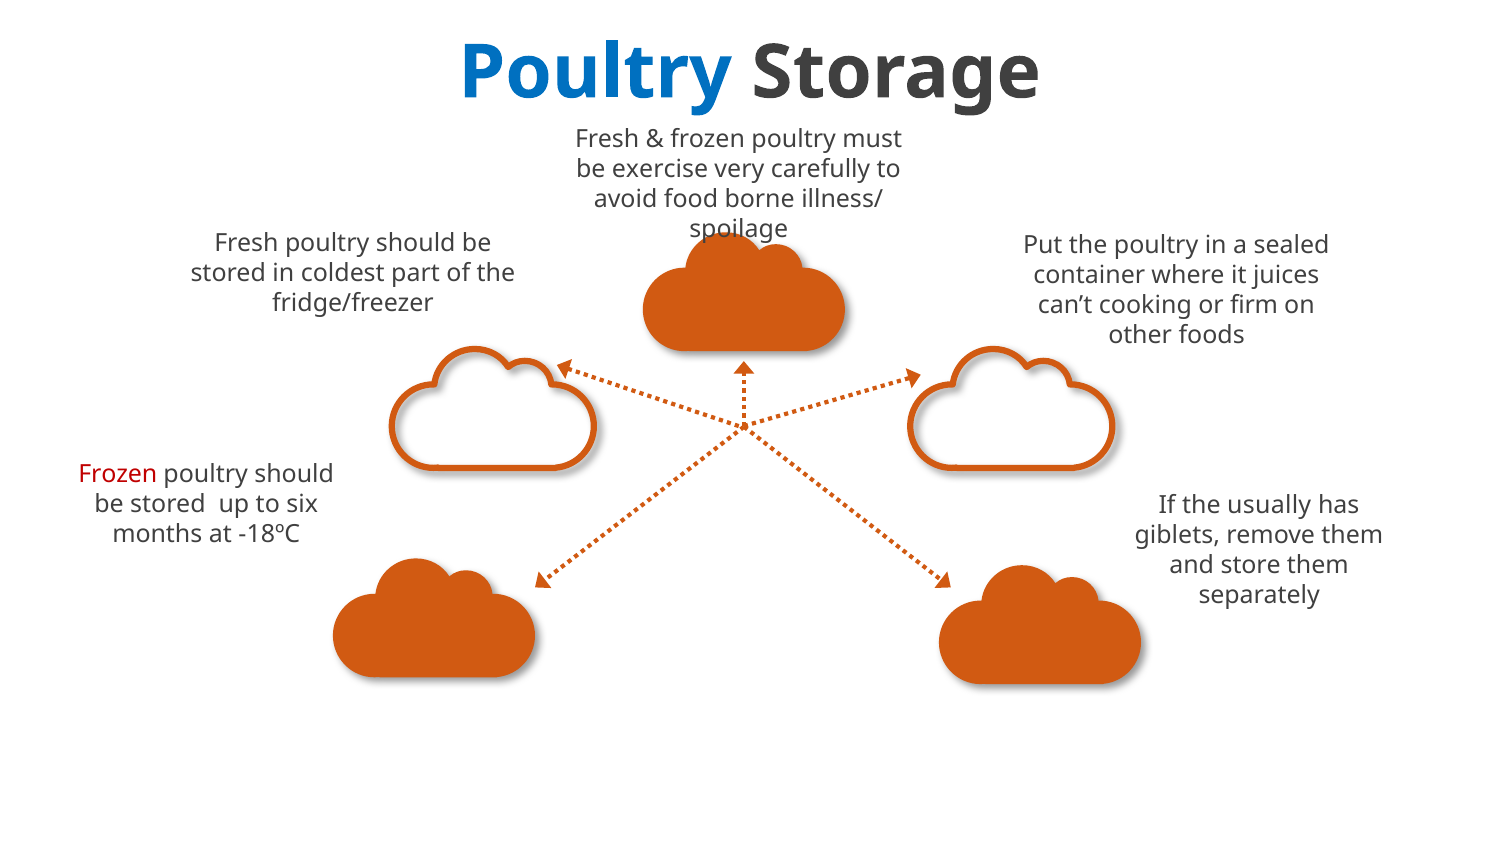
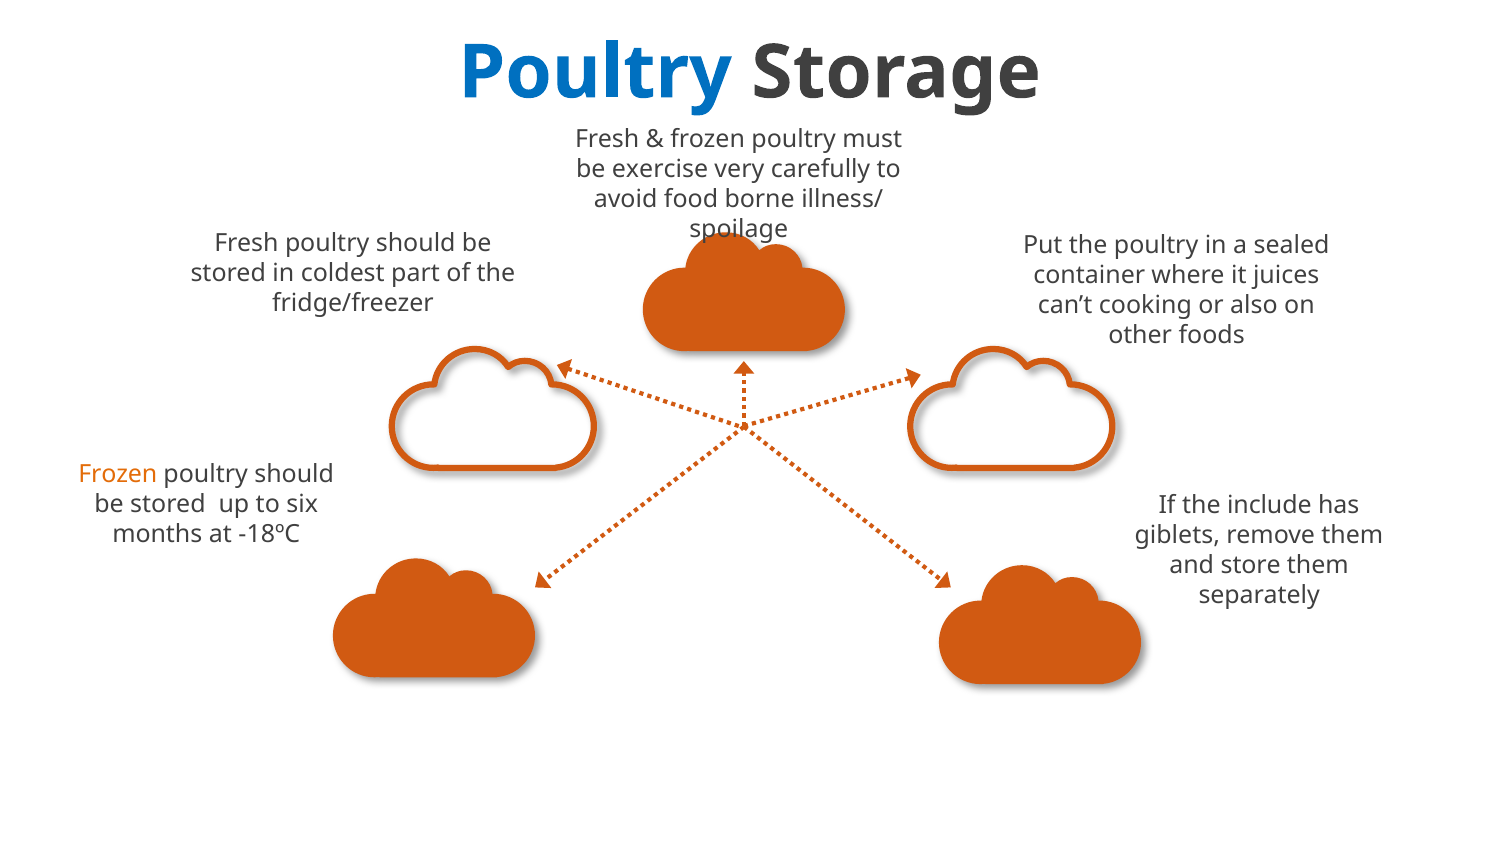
firm: firm -> also
Frozen at (118, 475) colour: red -> orange
usually: usually -> include
